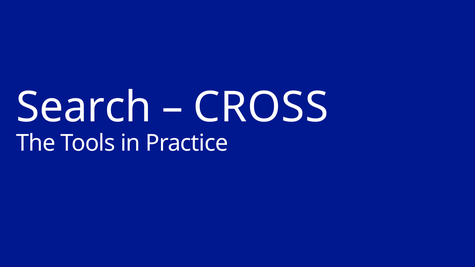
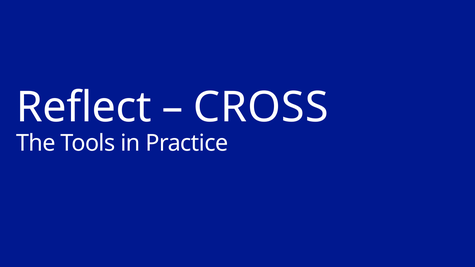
Search: Search -> Reflect
